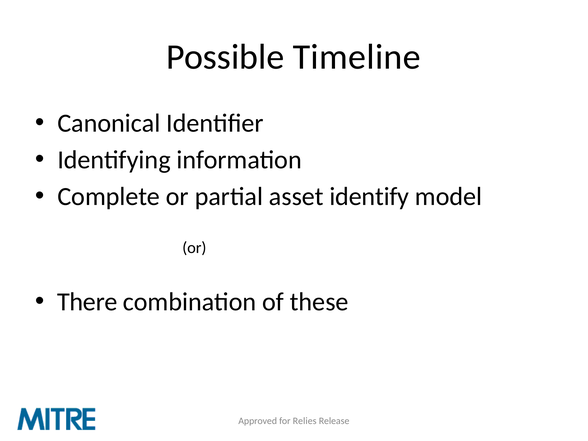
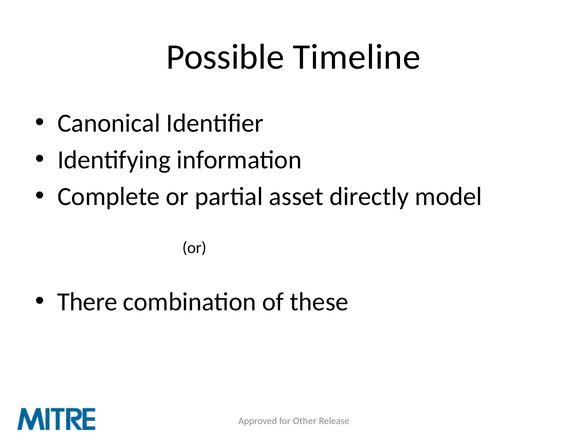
identify: identify -> directly
Relies: Relies -> Other
